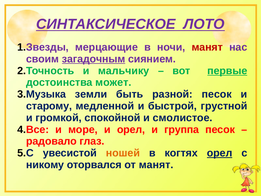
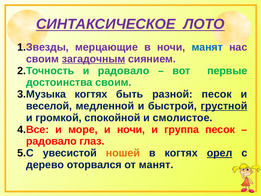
манят at (207, 47) colour: red -> blue
и мальчику: мальчику -> радовало
первые underline: present -> none
достоинства может: может -> своим
земли at (91, 94): земли -> когтях
старому: старому -> веселой
грустной underline: none -> present
и орел: орел -> ночи
никому: никому -> дерево
